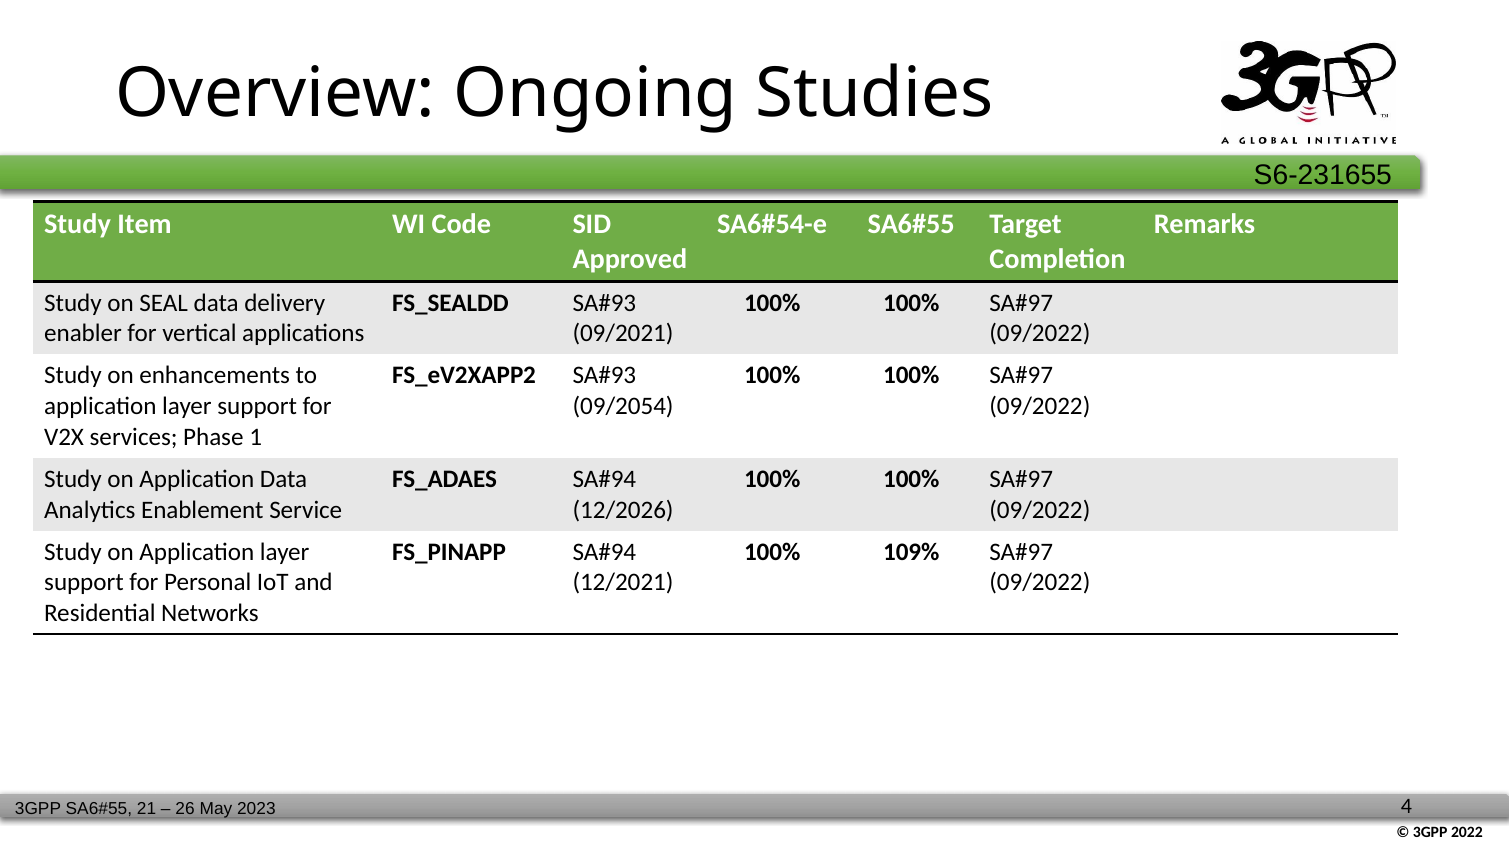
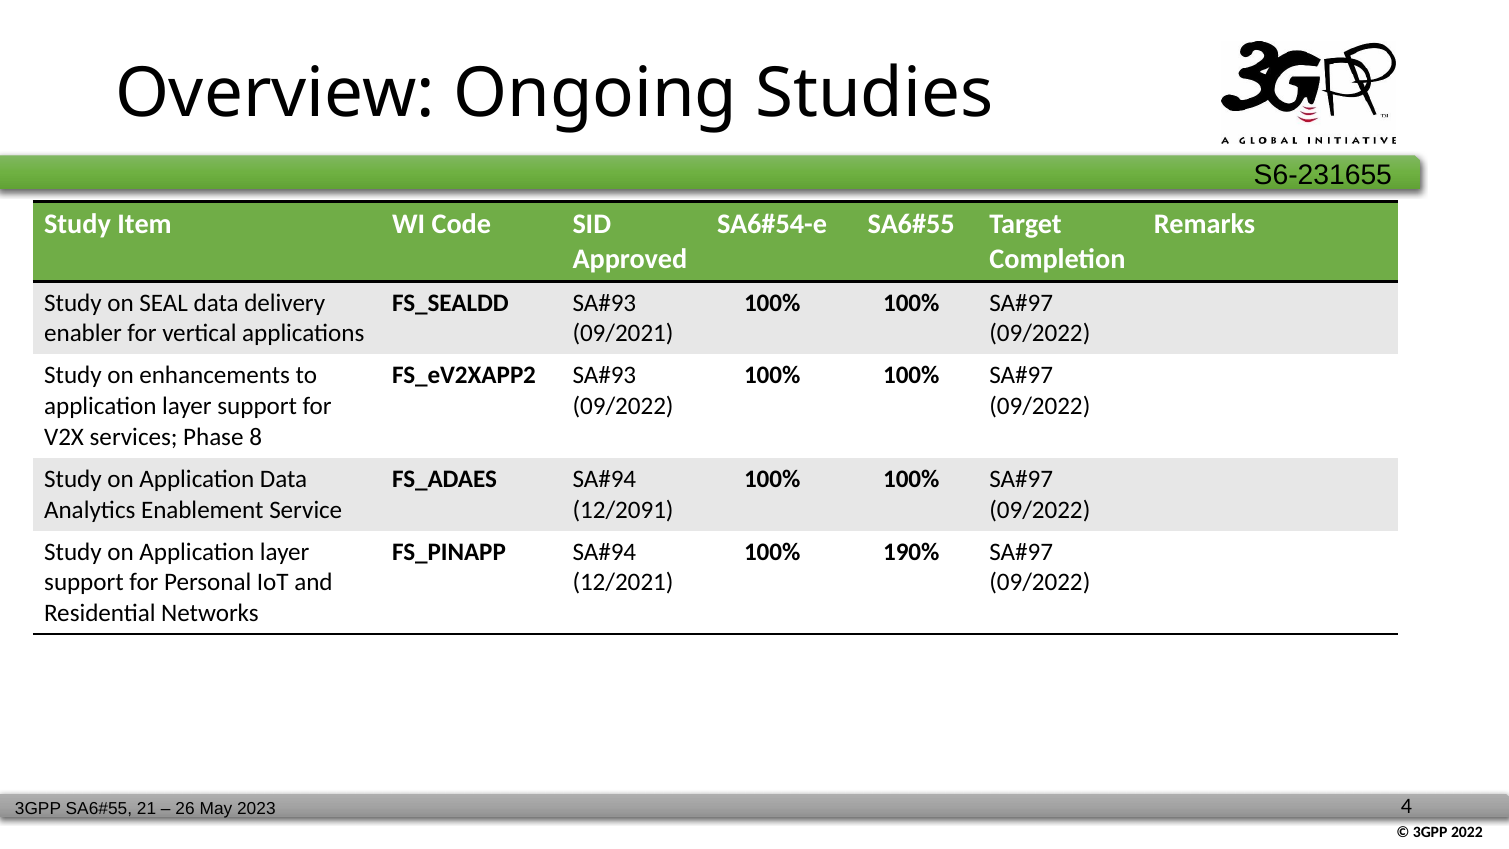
09/2054 at (623, 406): 09/2054 -> 09/2022
1: 1 -> 8
12/2026: 12/2026 -> 12/2091
109%: 109% -> 190%
